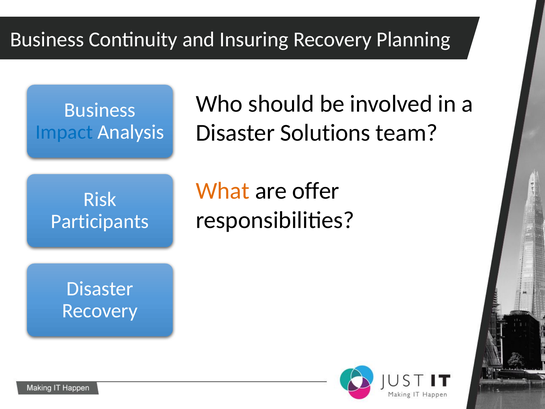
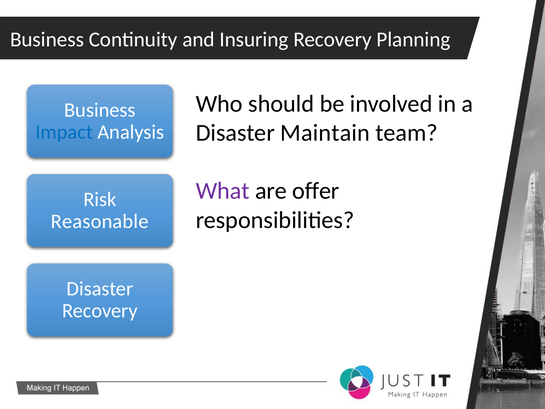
Solutions: Solutions -> Maintain
What colour: orange -> purple
Participants: Participants -> Reasonable
